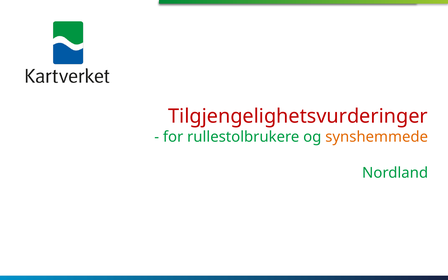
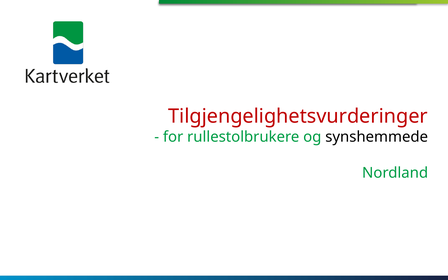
synshemmede colour: orange -> black
